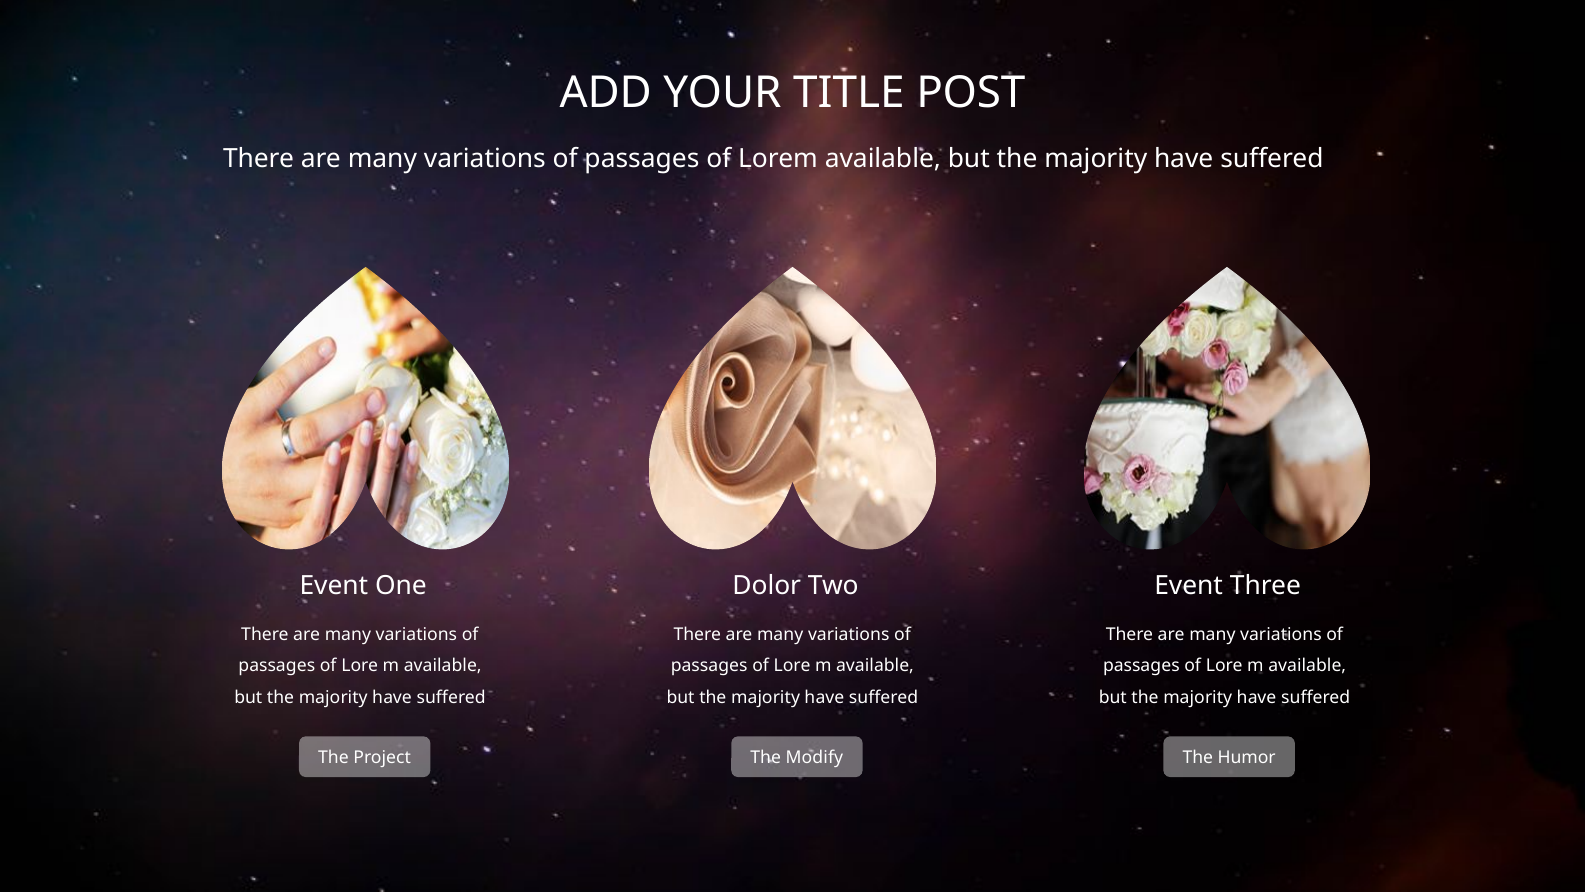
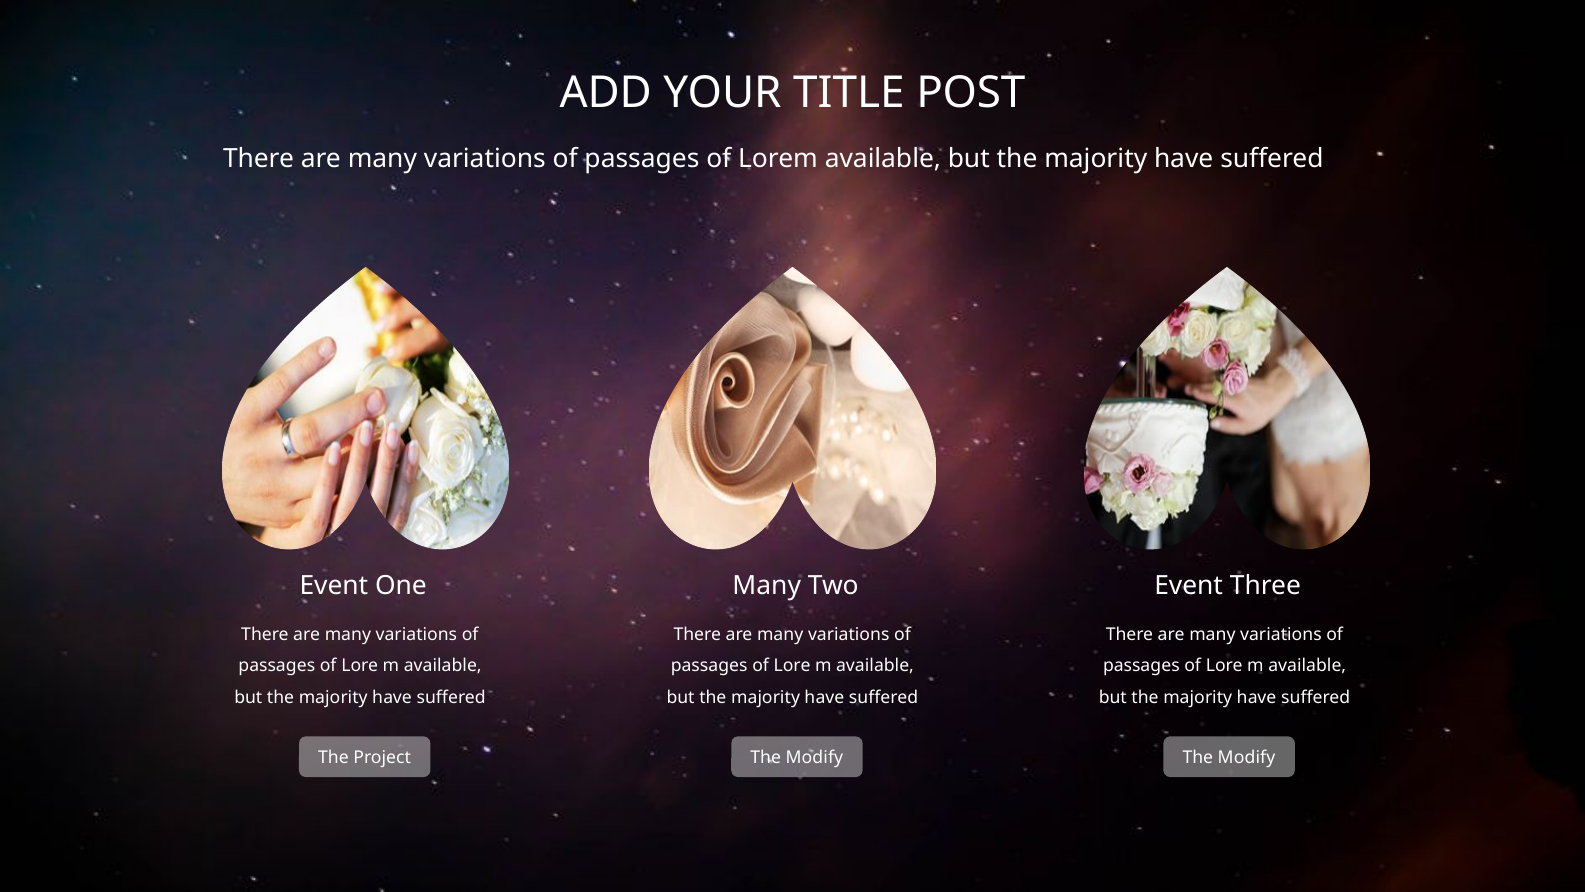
Dolor at (767, 586): Dolor -> Many
Humor at (1247, 758): Humor -> Modify
